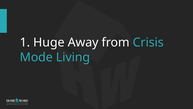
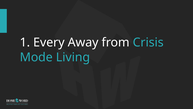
Huge: Huge -> Every
